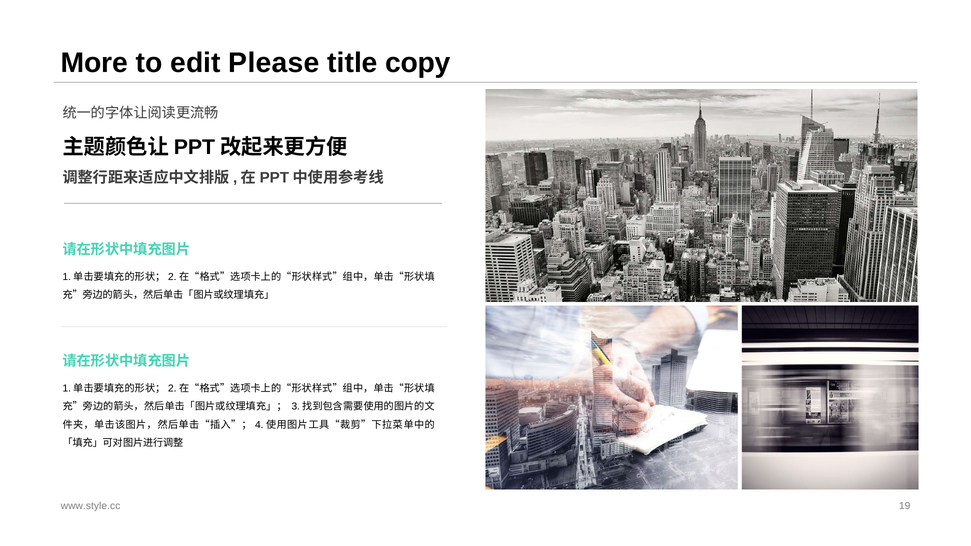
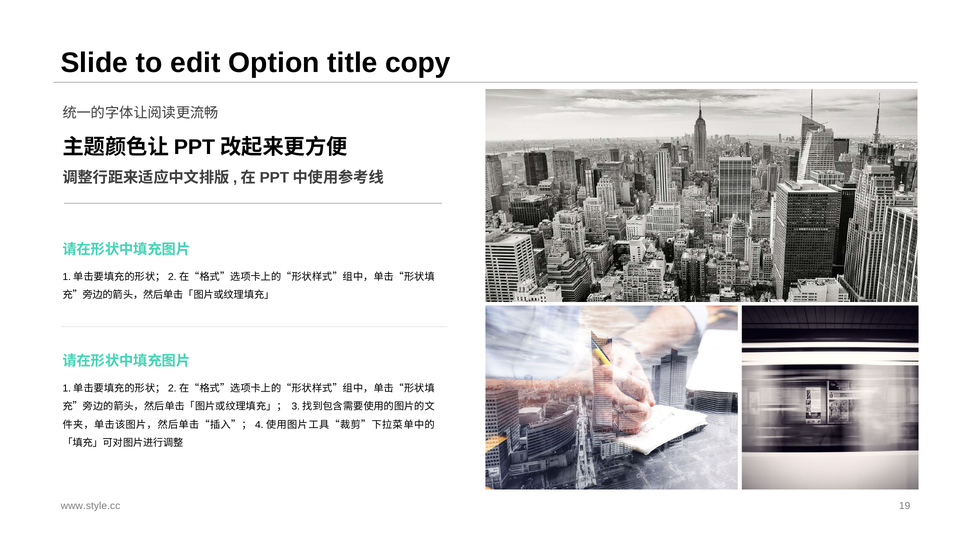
More: More -> Slide
Please: Please -> Option
